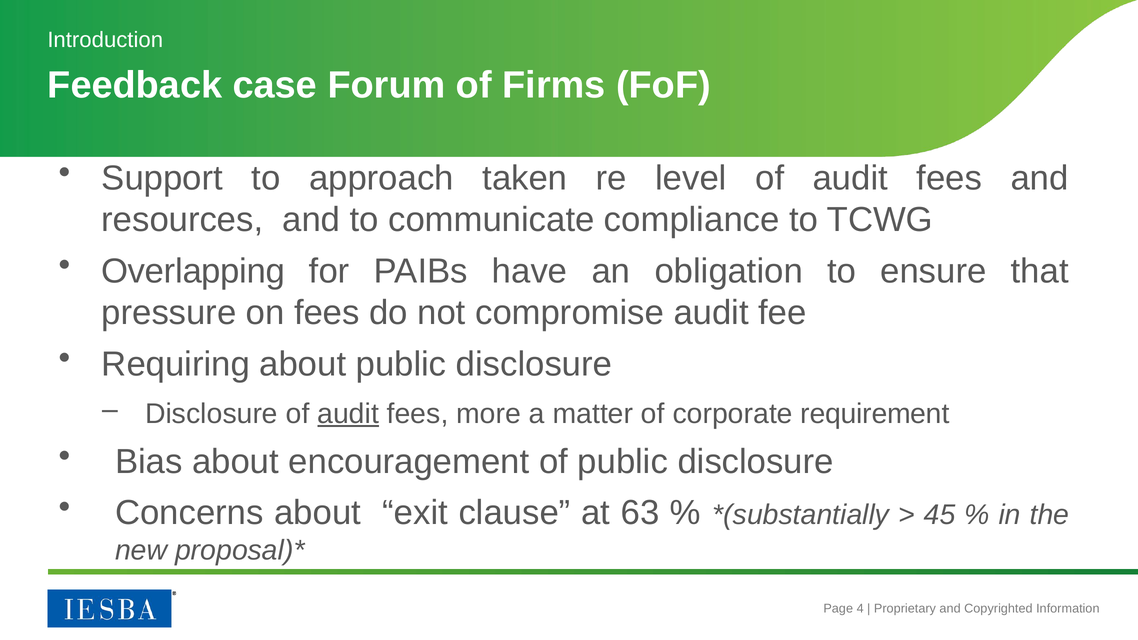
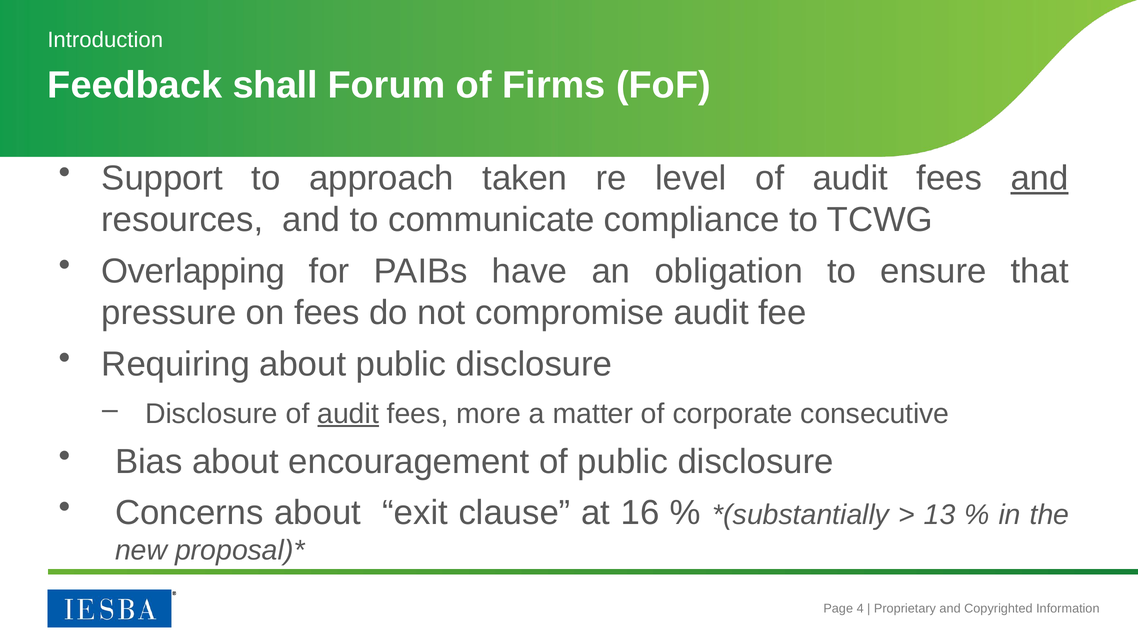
case: case -> shall
and at (1040, 178) underline: none -> present
requirement: requirement -> consecutive
63: 63 -> 16
45: 45 -> 13
